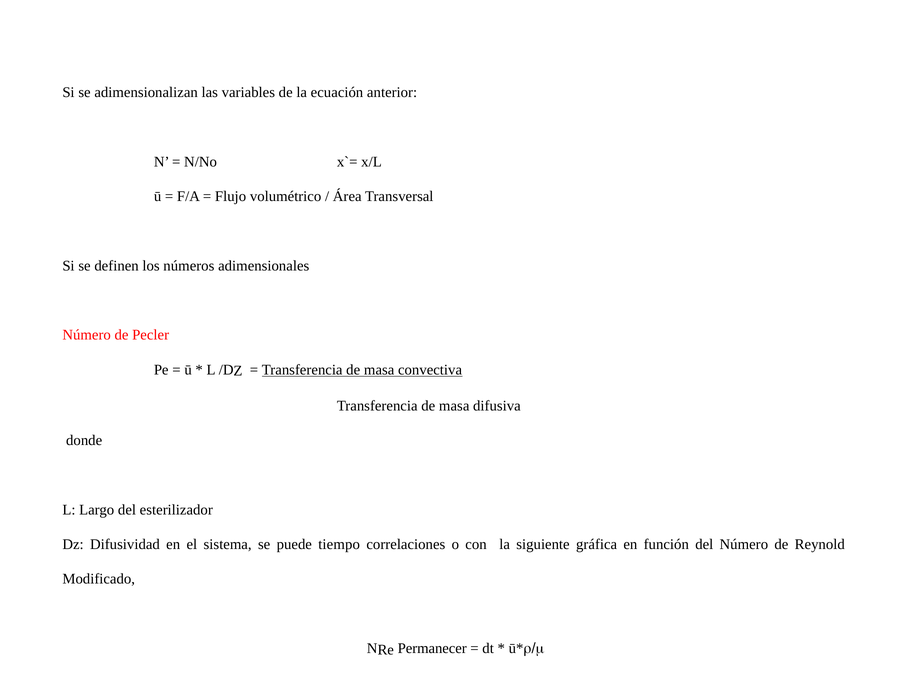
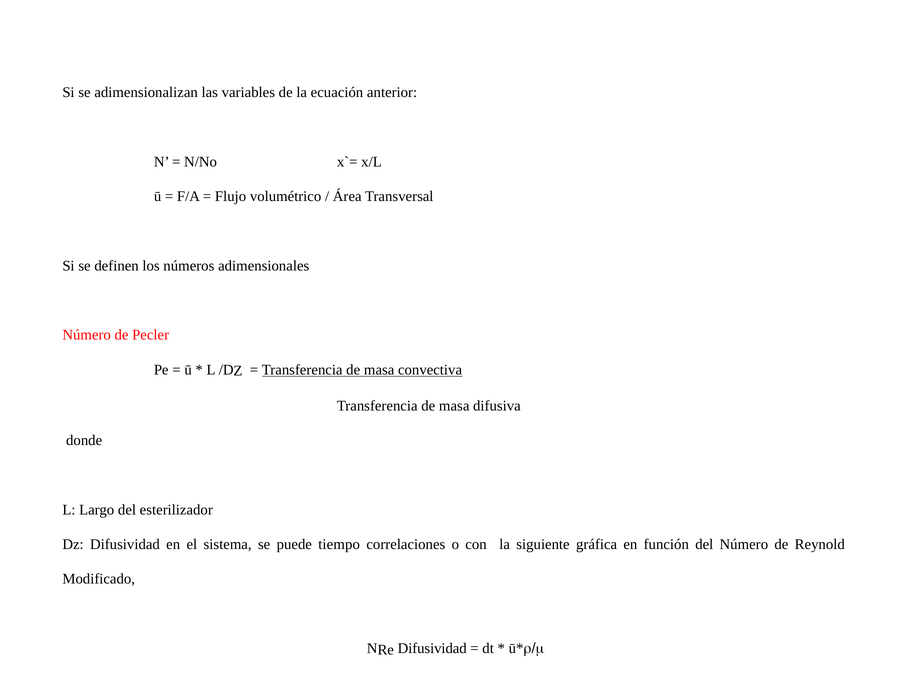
NRe Permanecer: Permanecer -> Difusividad
